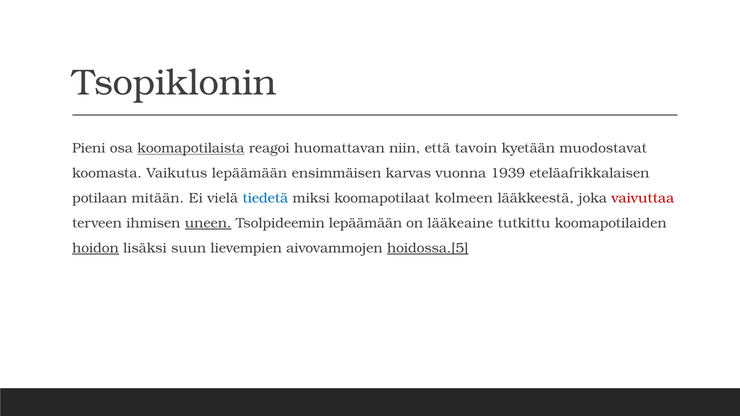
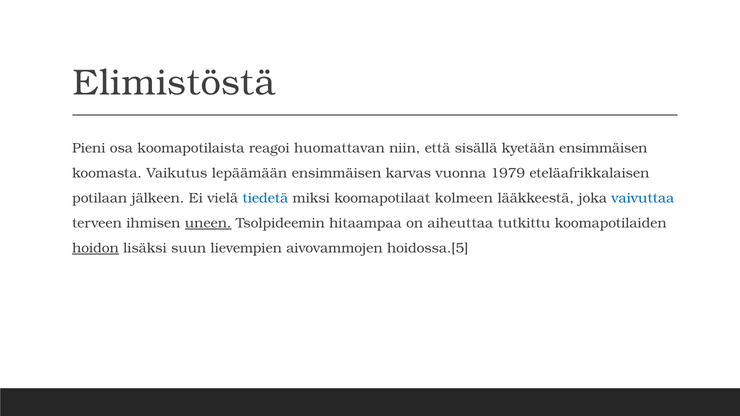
Tsopiklonin: Tsopiklonin -> Elimistöstä
koomapotilaista underline: present -> none
tavoin: tavoin -> sisällä
kyetään muodostavat: muodostavat -> ensimmäisen
1939: 1939 -> 1979
mitään: mitään -> jälkeen
vaivuttaa colour: red -> blue
Tsolpideemin lepäämään: lepäämään -> hitaampaa
lääkeaine: lääkeaine -> aiheuttaa
hoidossa.[5 underline: present -> none
